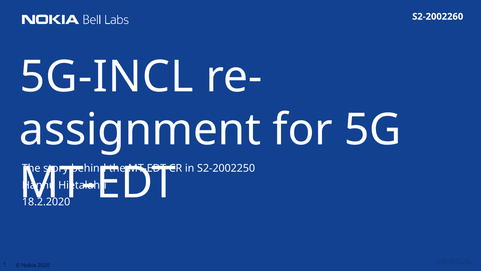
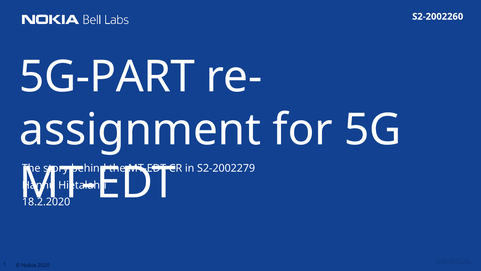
5G-INCL: 5G-INCL -> 5G-PART
S2-2002250: S2-2002250 -> S2-2002279
